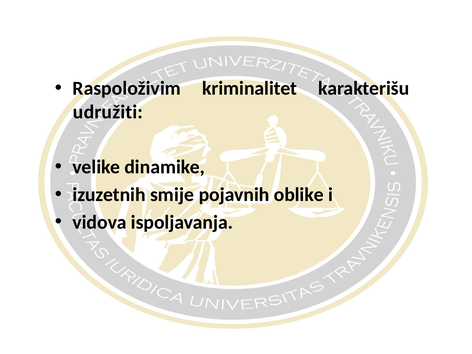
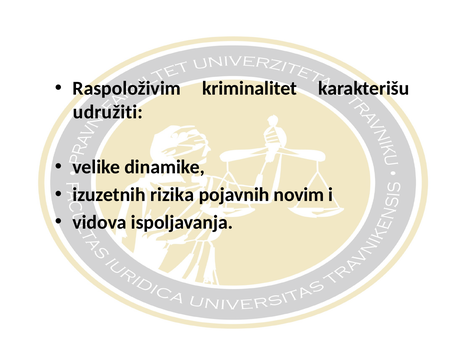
smije: smije -> rizika
oblike: oblike -> novim
